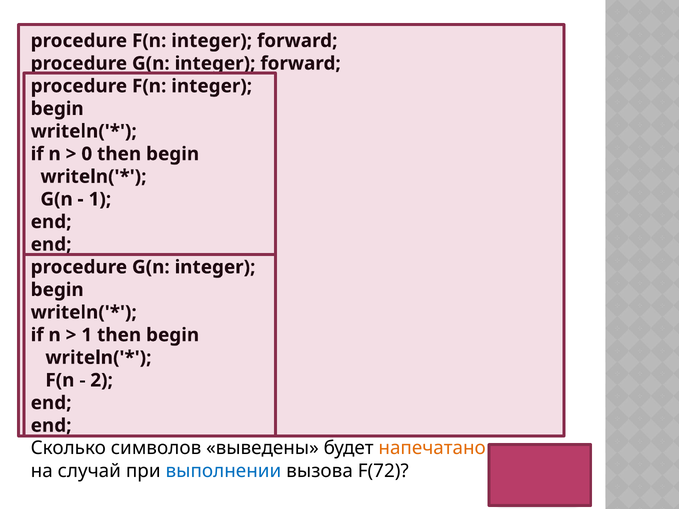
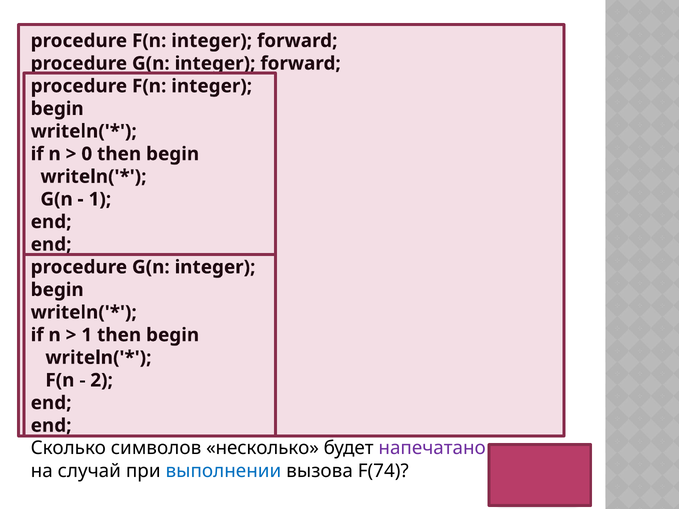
выведены: выведены -> несколько
напечатано colour: orange -> purple
F(72: F(72 -> F(74
